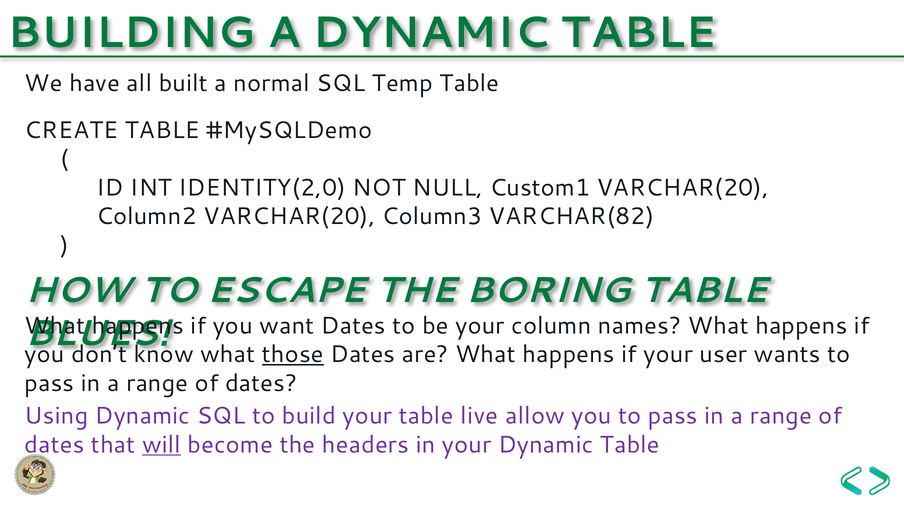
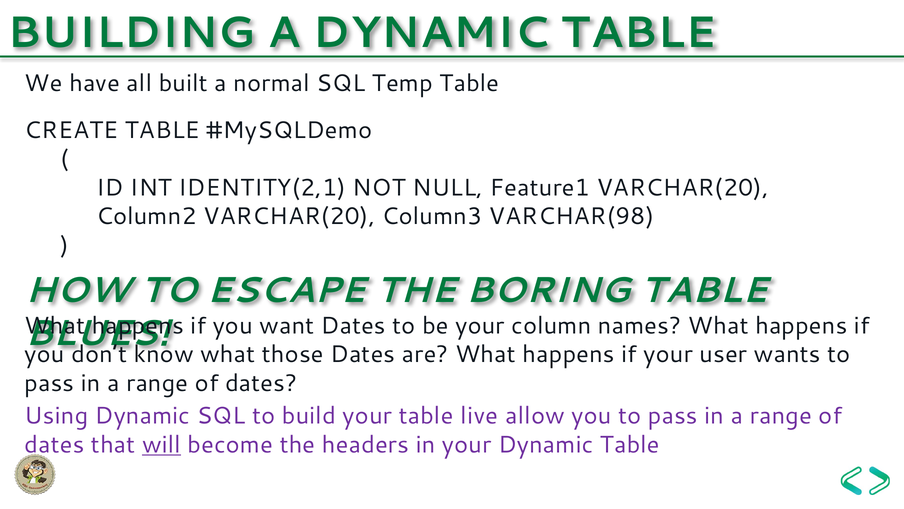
IDENTITY(2,0: IDENTITY(2,0 -> IDENTITY(2,1
Custom1: Custom1 -> Feature1
VARCHAR(82: VARCHAR(82 -> VARCHAR(98
those underline: present -> none
